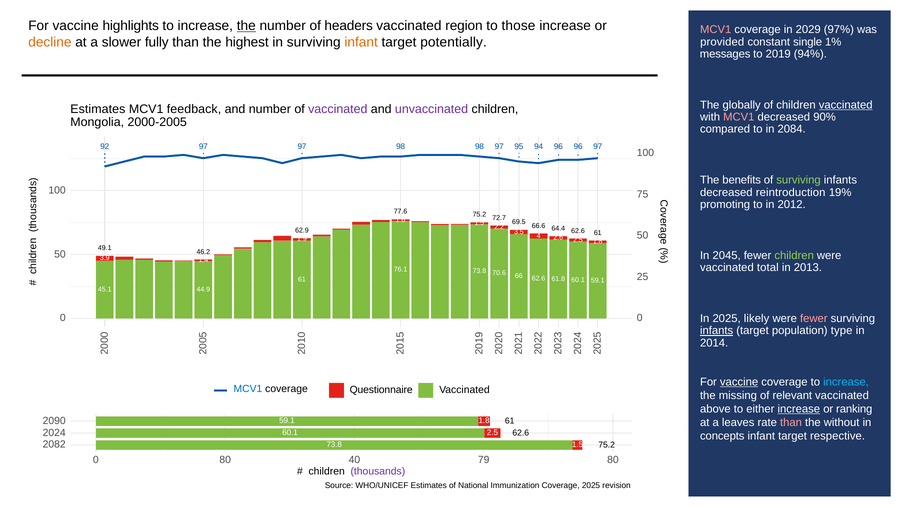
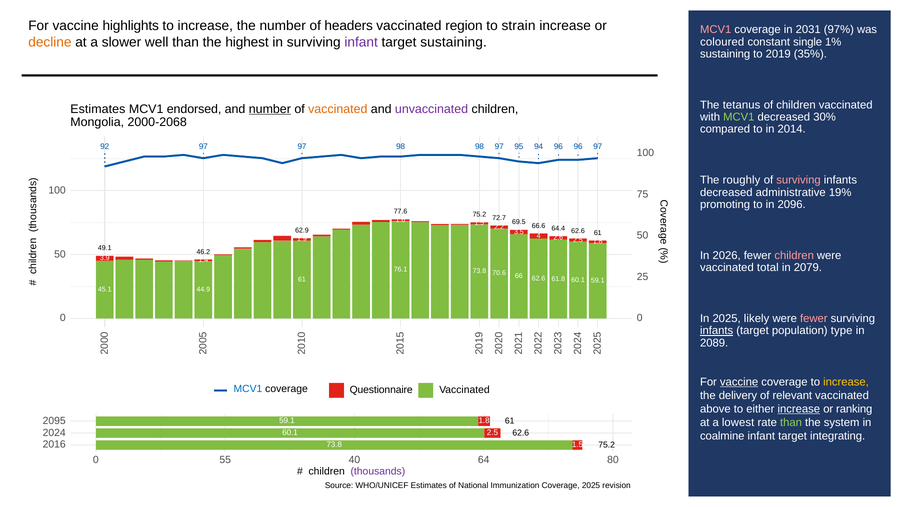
the at (246, 26) underline: present -> none
those: those -> strain
2029: 2029 -> 2031
fully: fully -> well
infant at (361, 42) colour: orange -> purple
target potentially: potentially -> sustaining
provided: provided -> coloured
messages at (725, 54): messages -> sustaining
94%: 94% -> 35%
globally: globally -> tetanus
vaccinated at (846, 105) underline: present -> none
feedback: feedback -> endorsed
number at (270, 109) underline: none -> present
vaccinated at (338, 109) colour: purple -> orange
MCV1 at (739, 117) colour: pink -> light green
90%: 90% -> 30%
2000-2005: 2000-2005 -> 2000-2068
2084: 2084 -> 2014
benefits: benefits -> roughly
surviving at (799, 180) colour: light green -> pink
reintroduction: reintroduction -> administrative
2012: 2012 -> 2096
2045: 2045 -> 2026
children at (794, 256) colour: light green -> pink
2013: 2013 -> 2079
2014: 2014 -> 2089
increase at (846, 382) colour: light blue -> yellow
missing: missing -> delivery
2090: 2090 -> 2095
leaves: leaves -> lowest
than at (791, 423) colour: pink -> light green
without: without -> system
concepts: concepts -> coalmine
respective: respective -> integrating
2082: 2082 -> 2016
0 80: 80 -> 55
79: 79 -> 64
